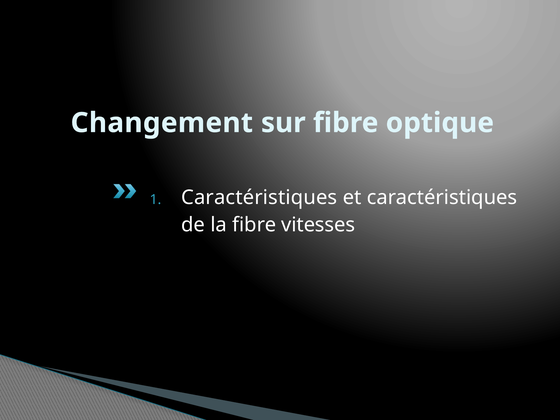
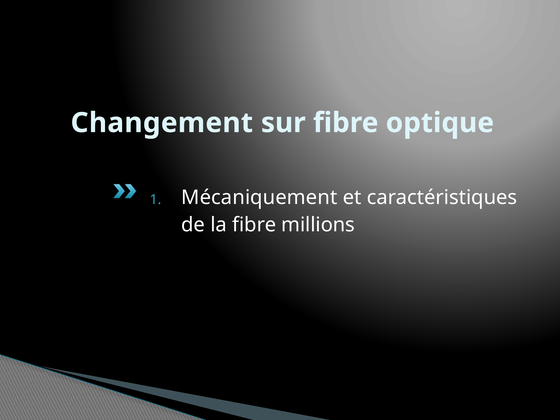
Caractéristiques at (259, 198): Caractéristiques -> Mécaniquement
vitesses: vitesses -> millions
